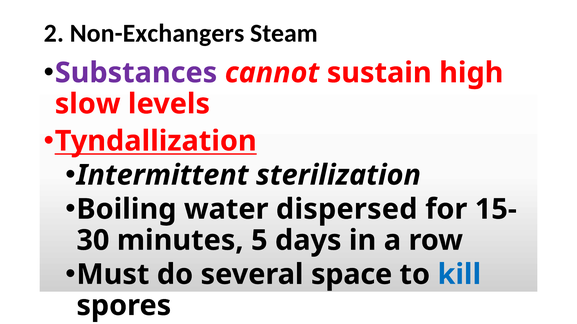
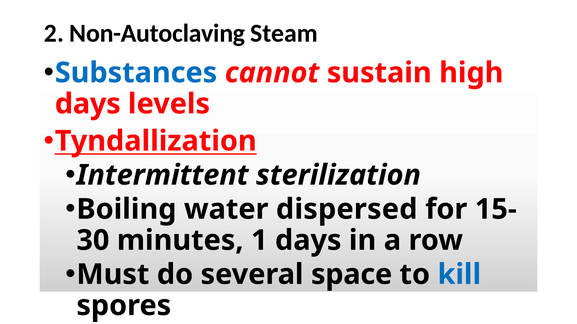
Non-Exchangers: Non-Exchangers -> Non-Autoclaving
Substances colour: purple -> blue
slow at (88, 104): slow -> days
5: 5 -> 1
